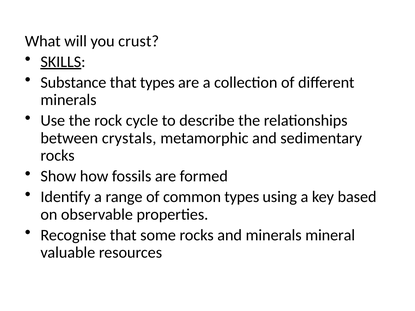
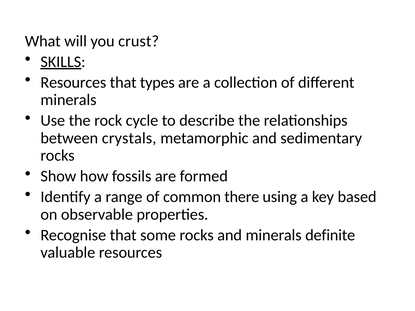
Substance at (73, 83): Substance -> Resources
common types: types -> there
mineral: mineral -> definite
